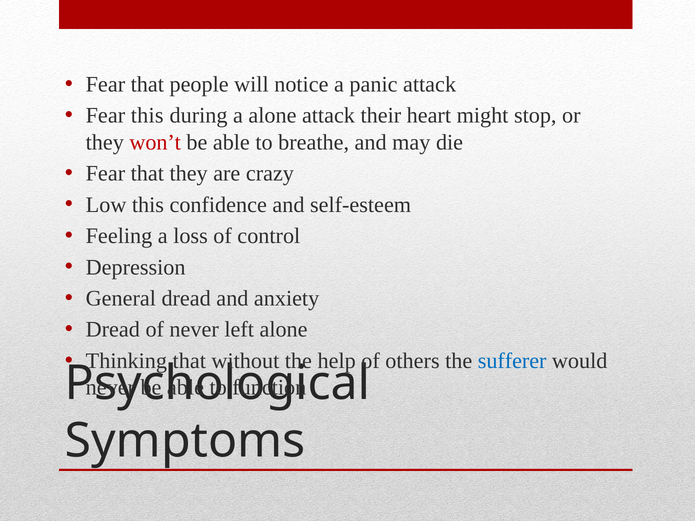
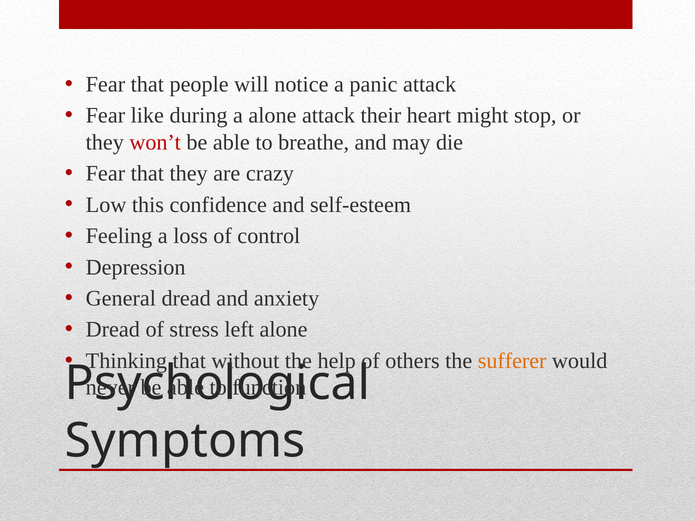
Fear this: this -> like
of never: never -> stress
sufferer colour: blue -> orange
